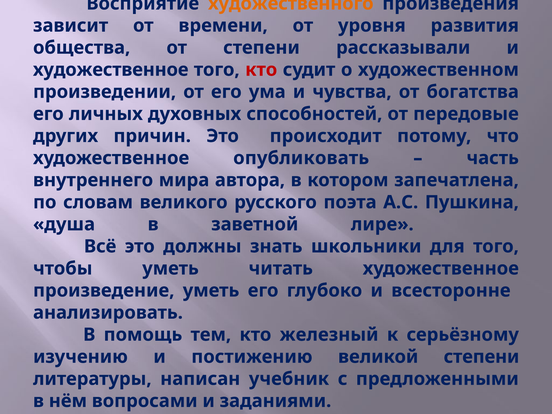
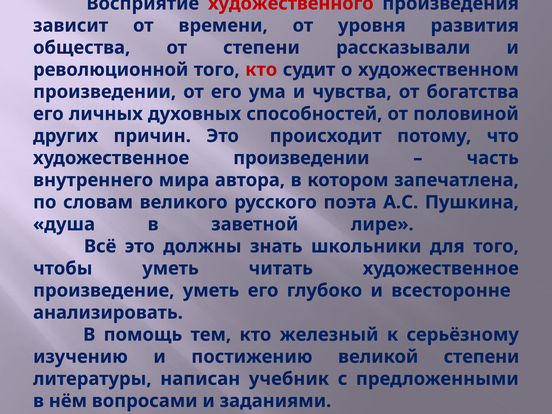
художественного colour: orange -> red
художественное at (111, 70): художественное -> революционной
передовые: передовые -> половиной
художественное опубликовать: опубликовать -> произведении
